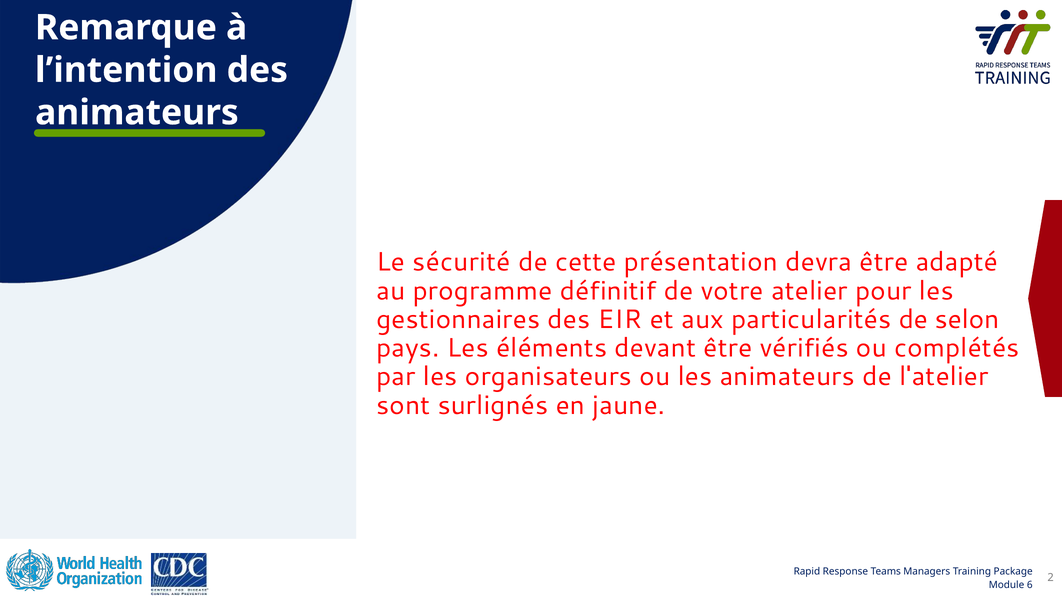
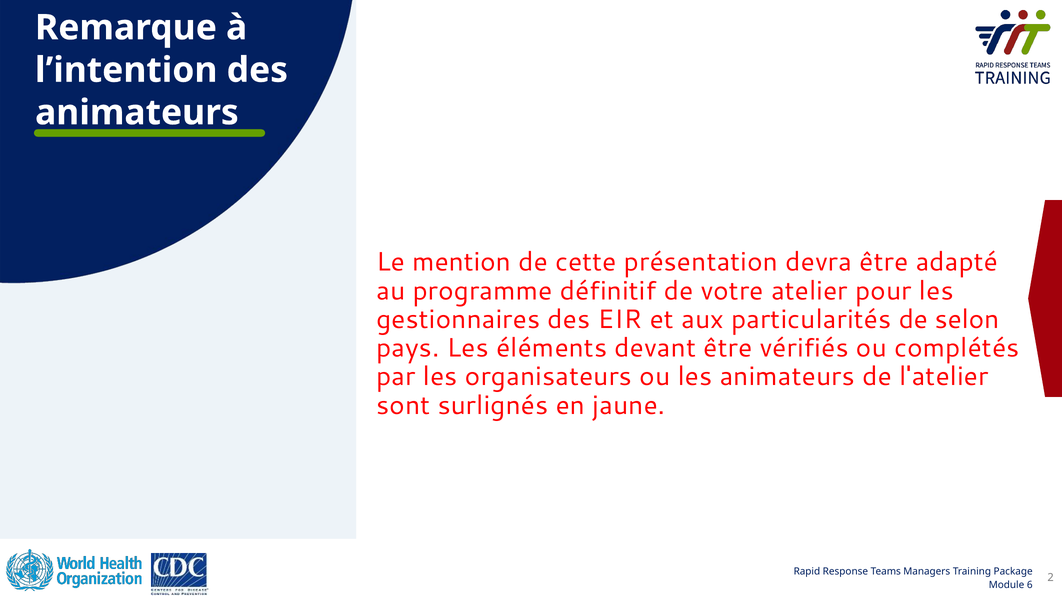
sécurité: sécurité -> mention
